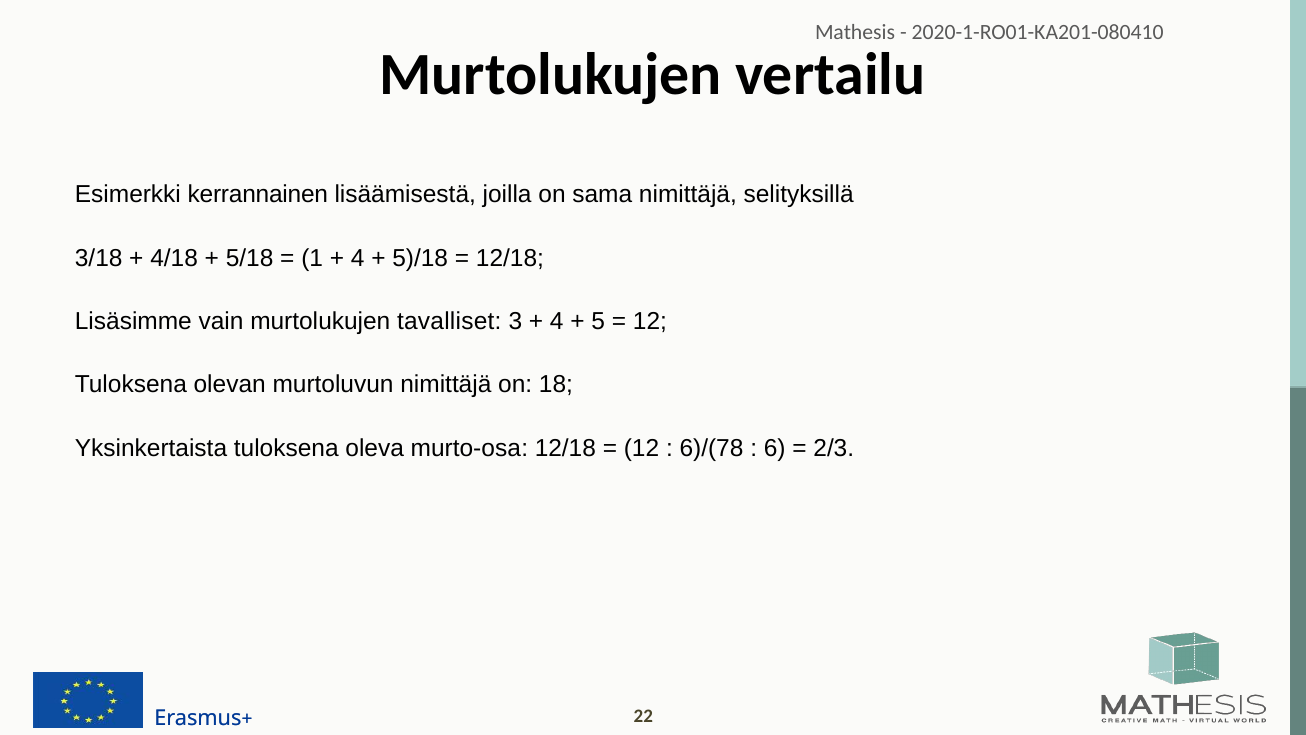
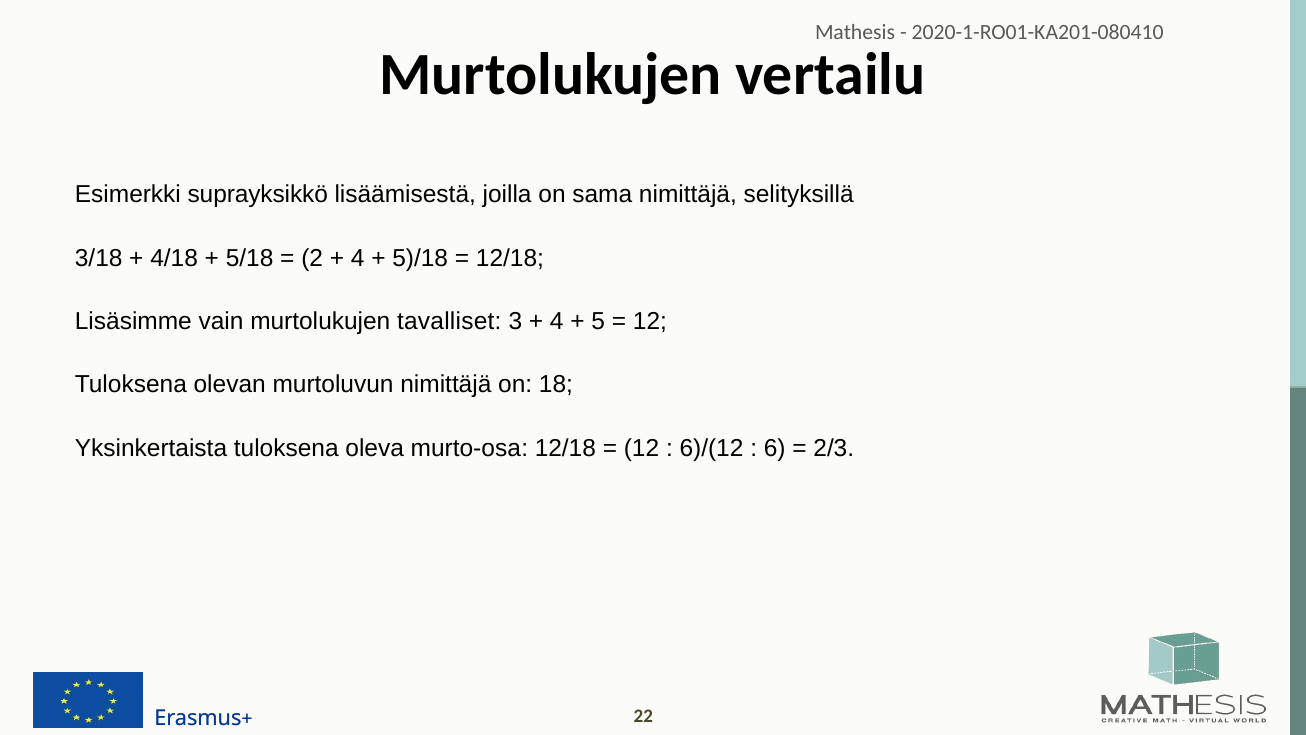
kerrannainen: kerrannainen -> suprayksikkö
1: 1 -> 2
6)/(78: 6)/(78 -> 6)/(12
